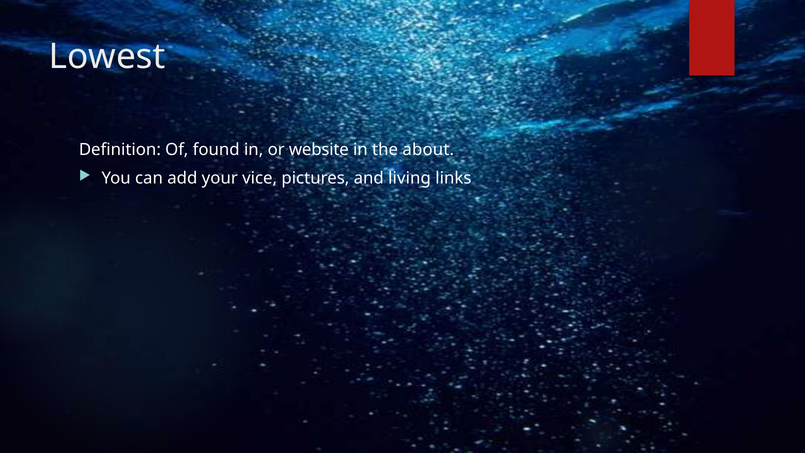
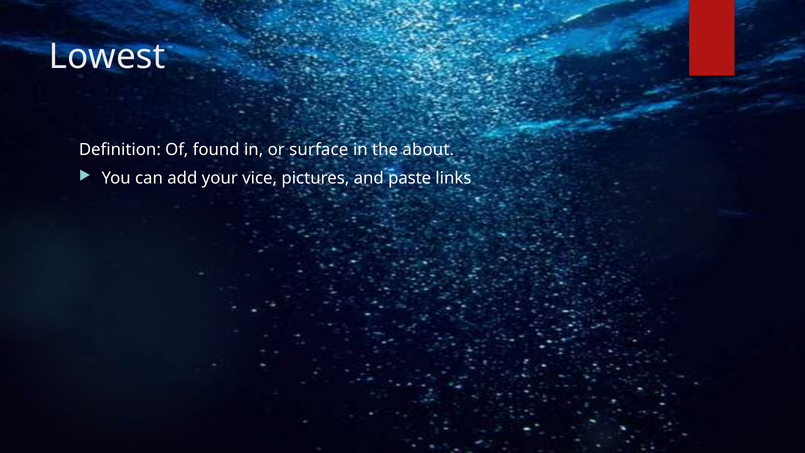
website: website -> surface
living: living -> paste
